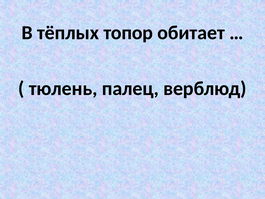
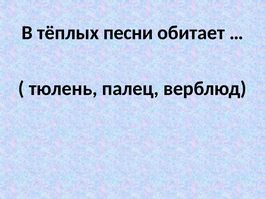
топор: топор -> песни
